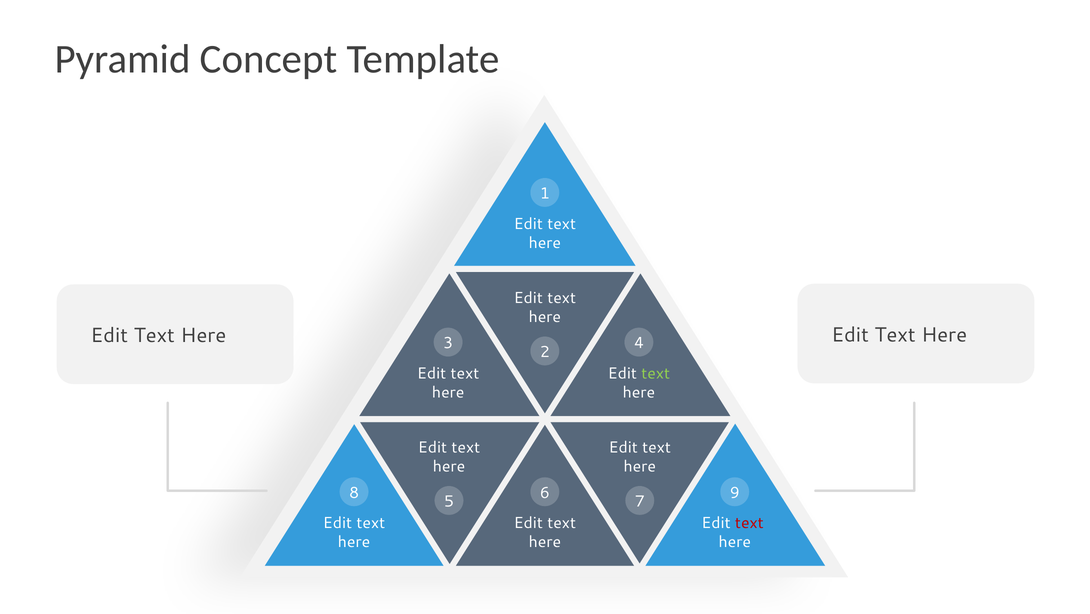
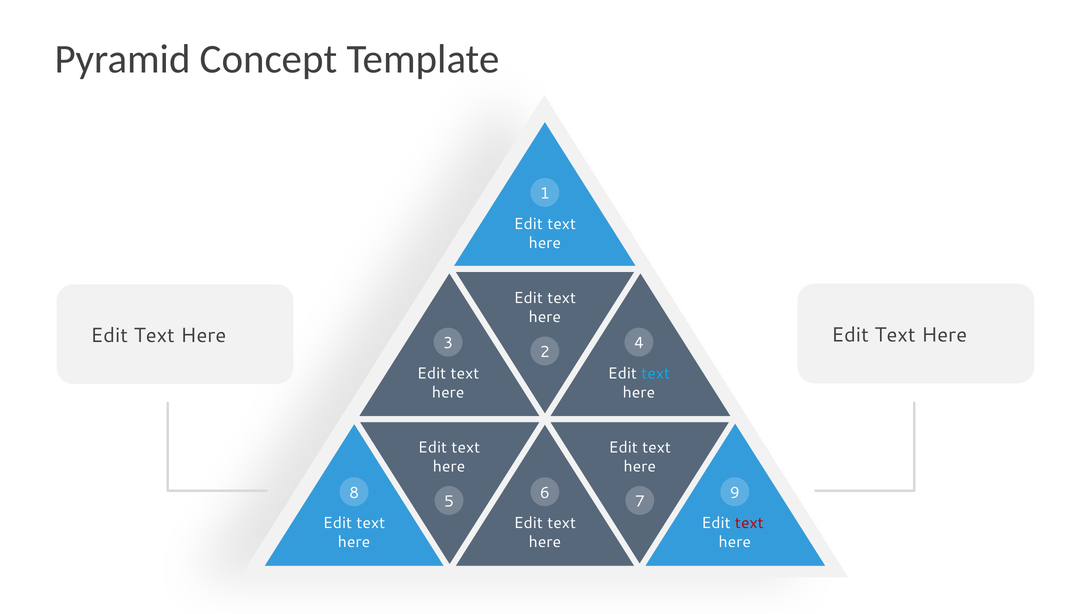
text at (656, 373) colour: light green -> light blue
